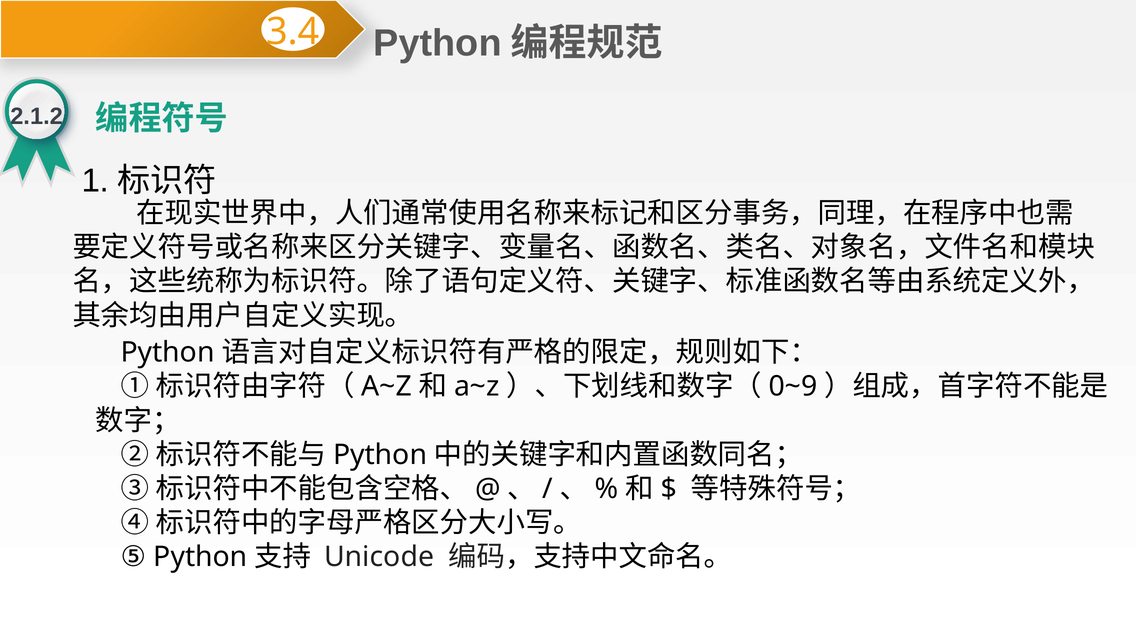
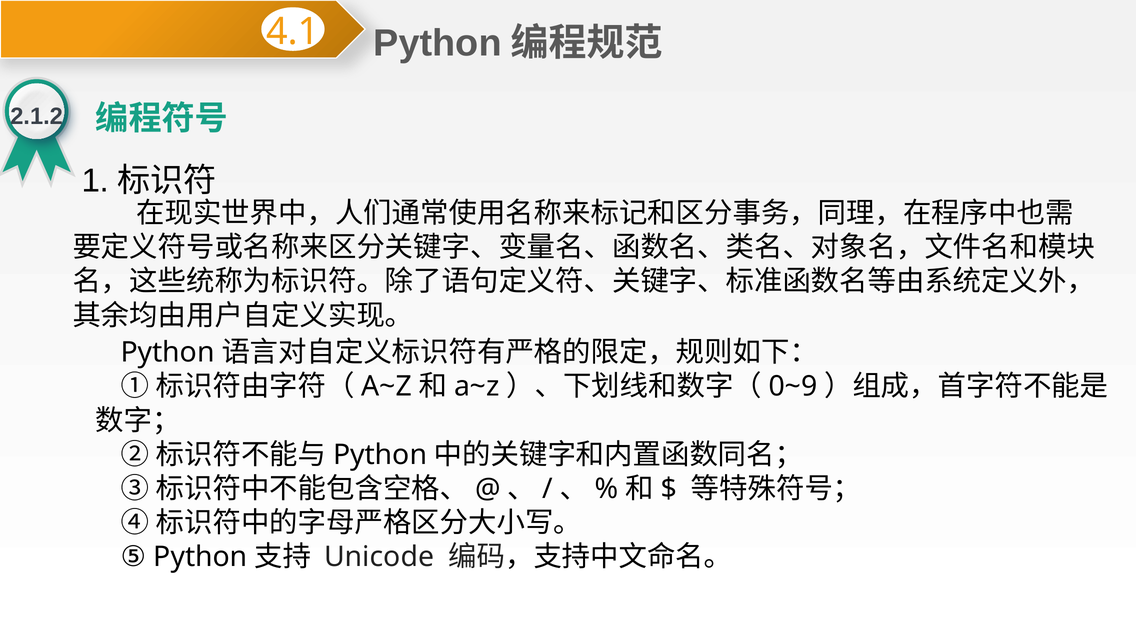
3.4: 3.4 -> 4.1
